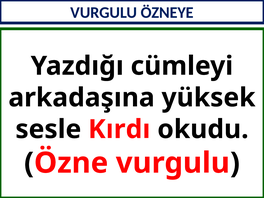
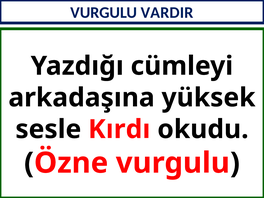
ÖZNEYE: ÖZNEYE -> VARDIR
